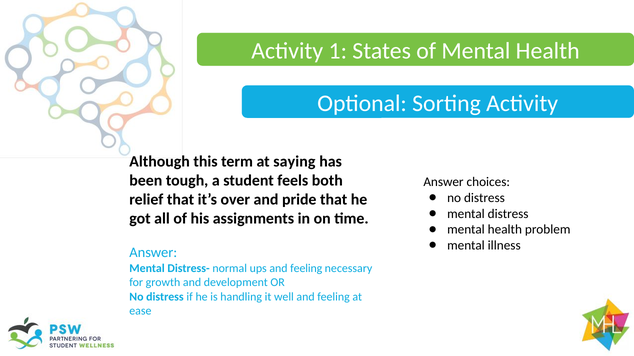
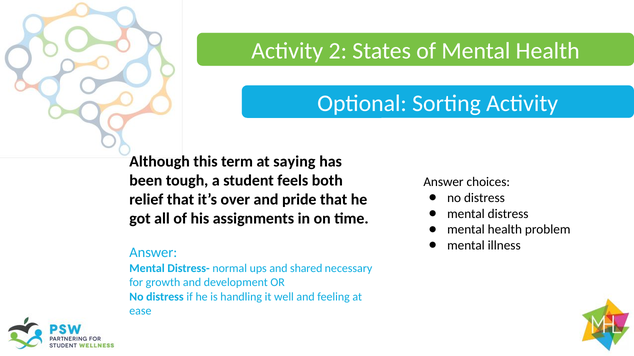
1: 1 -> 2
ups and feeling: feeling -> shared
